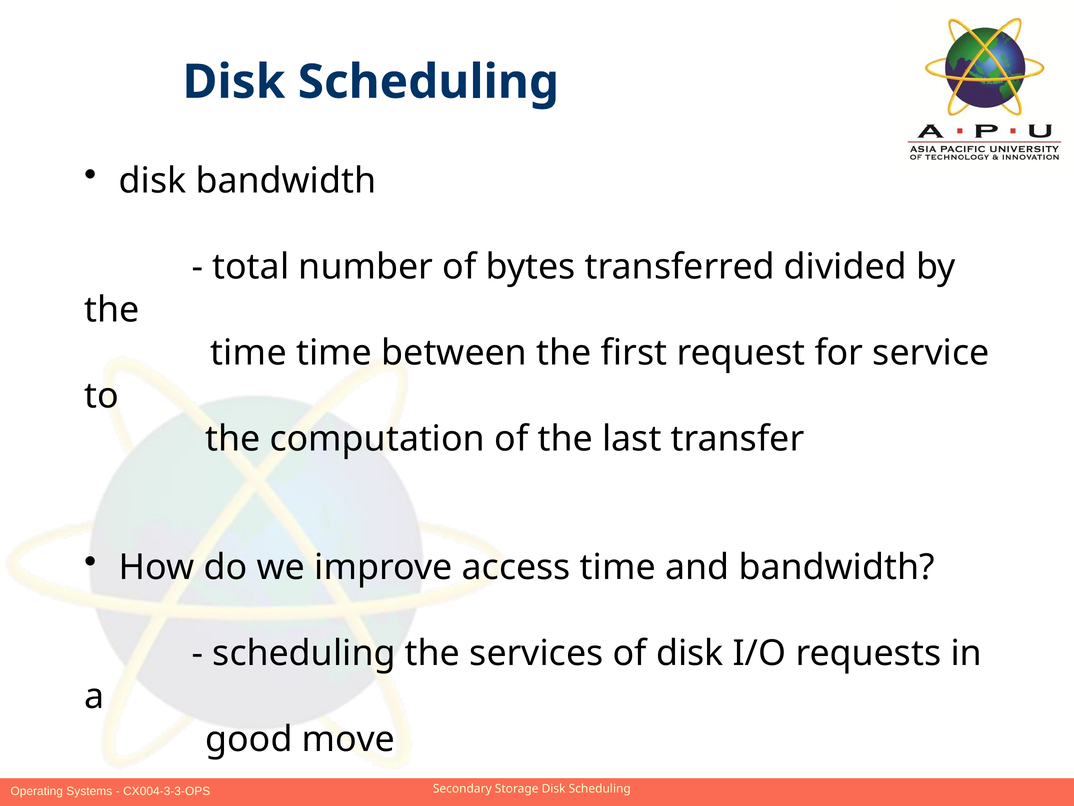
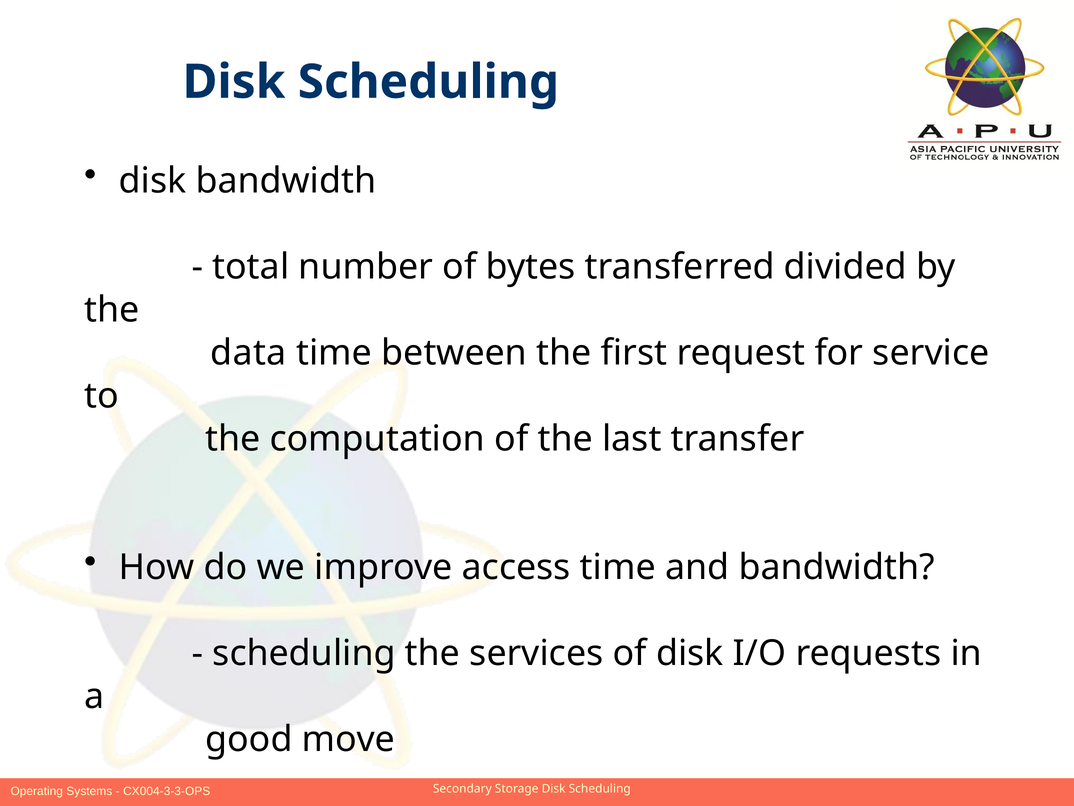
time at (248, 352): time -> data
